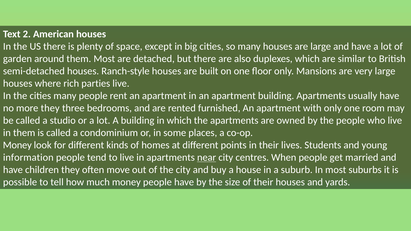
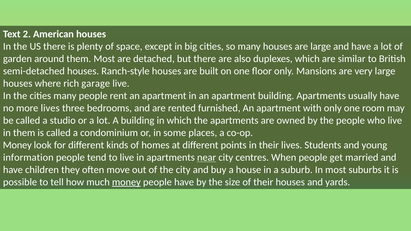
parties: parties -> garage
more they: they -> lives
money at (126, 182) underline: none -> present
